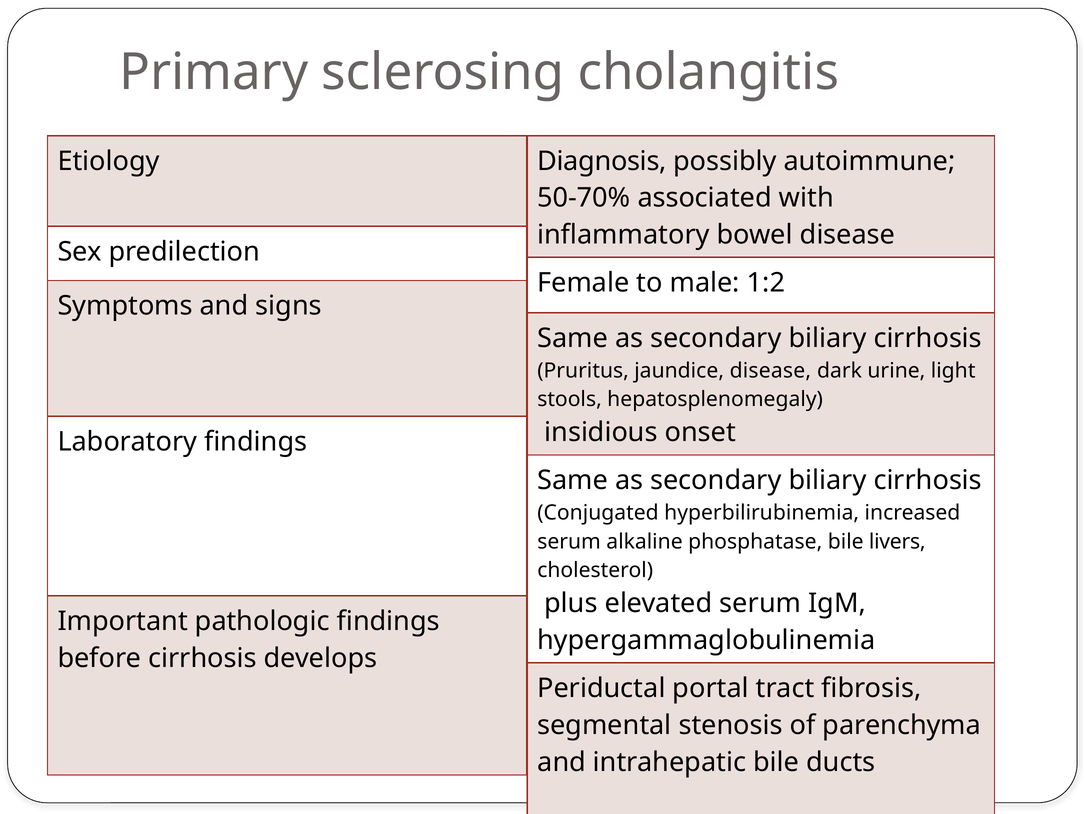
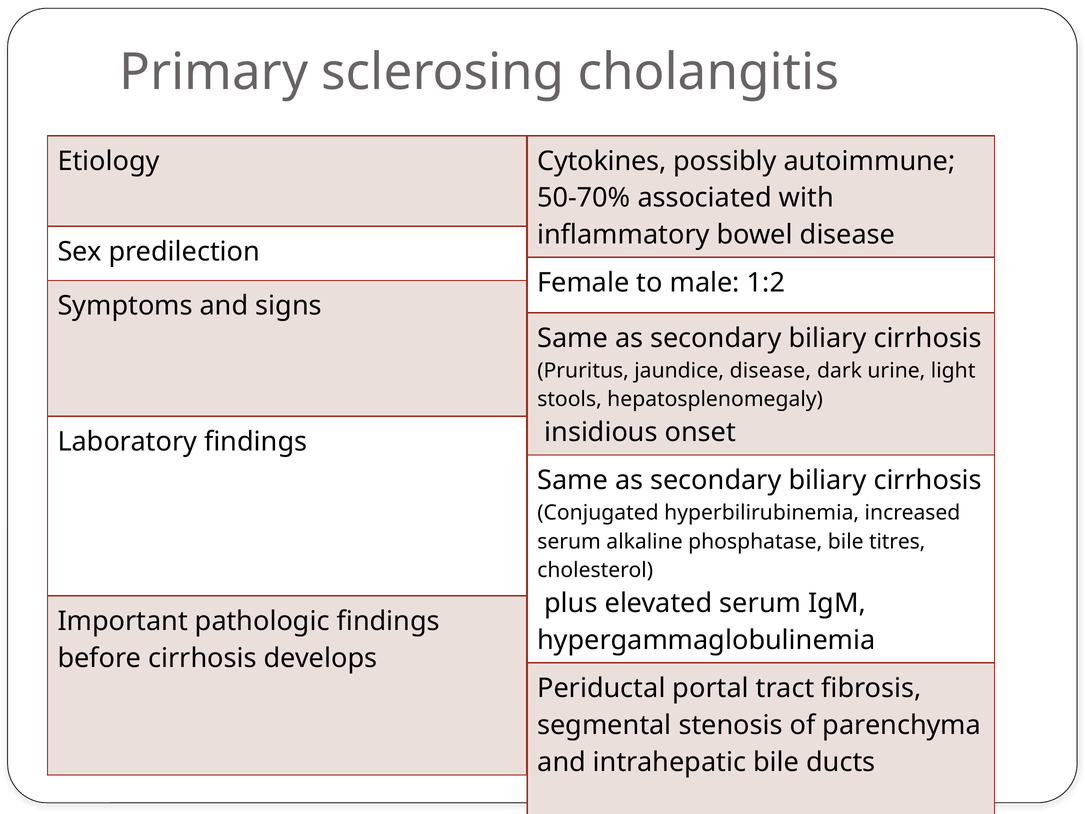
Diagnosis: Diagnosis -> Cytokines
livers: livers -> titres
